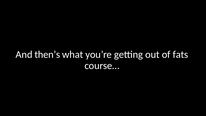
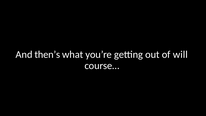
fats: fats -> will
